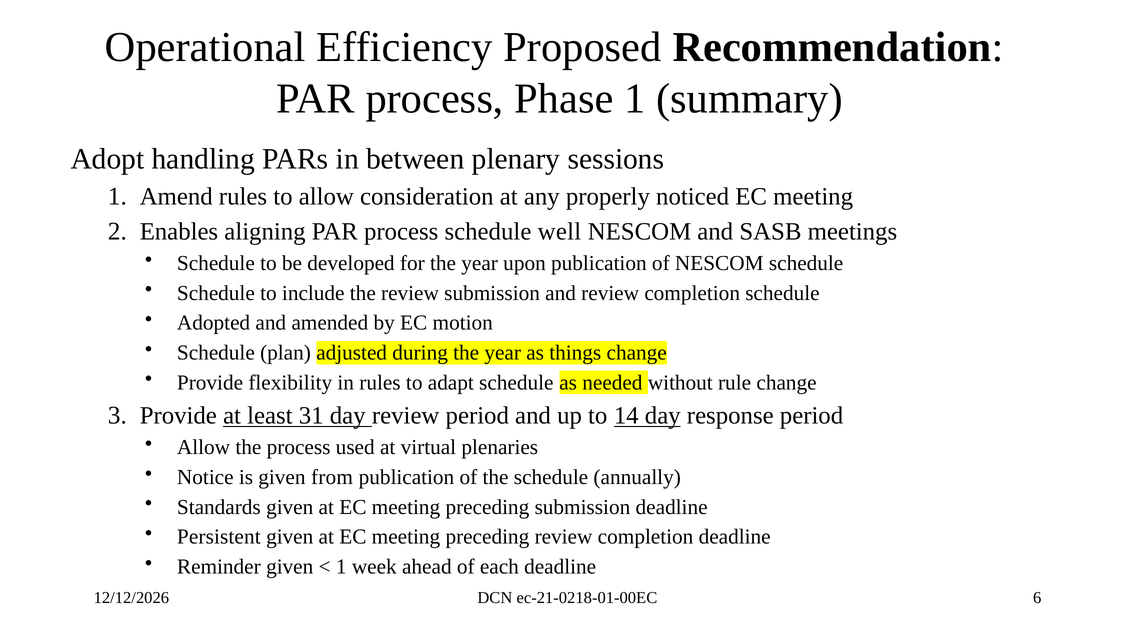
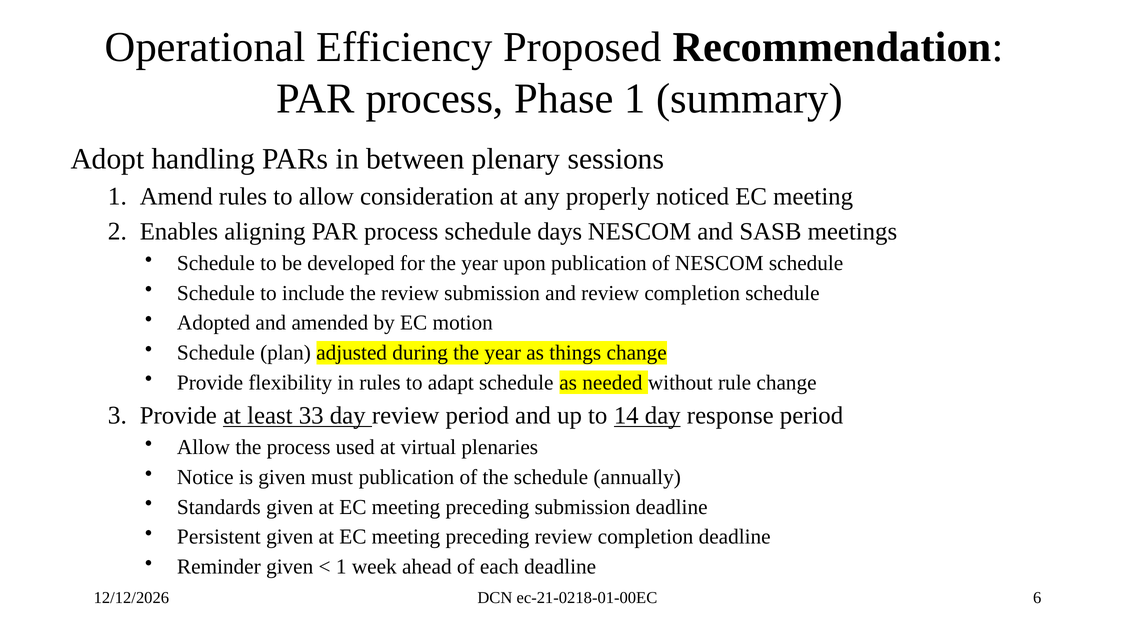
well: well -> days
31: 31 -> 33
from: from -> must
